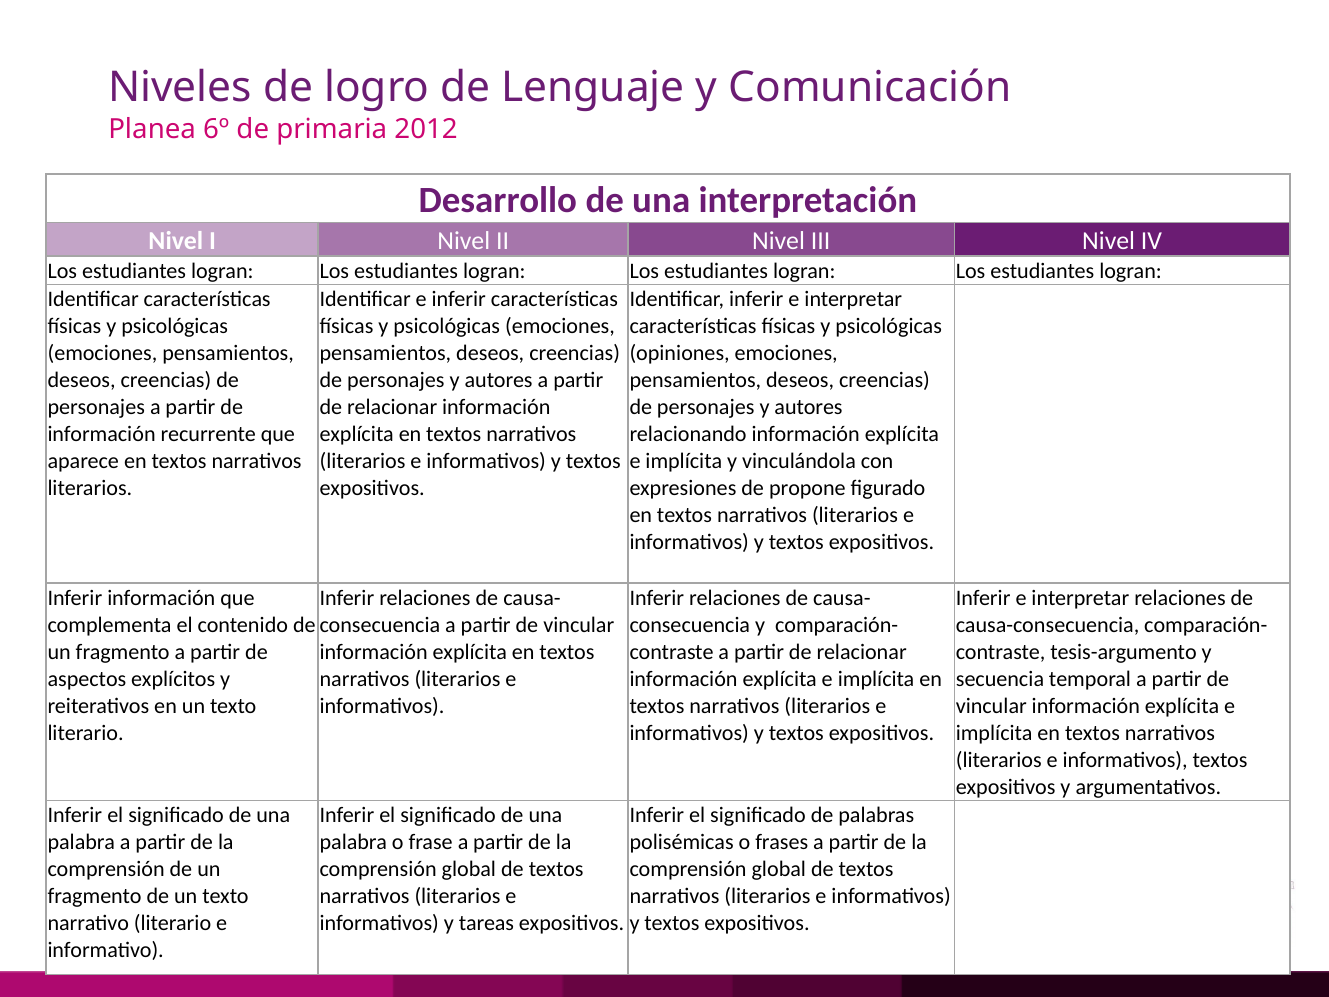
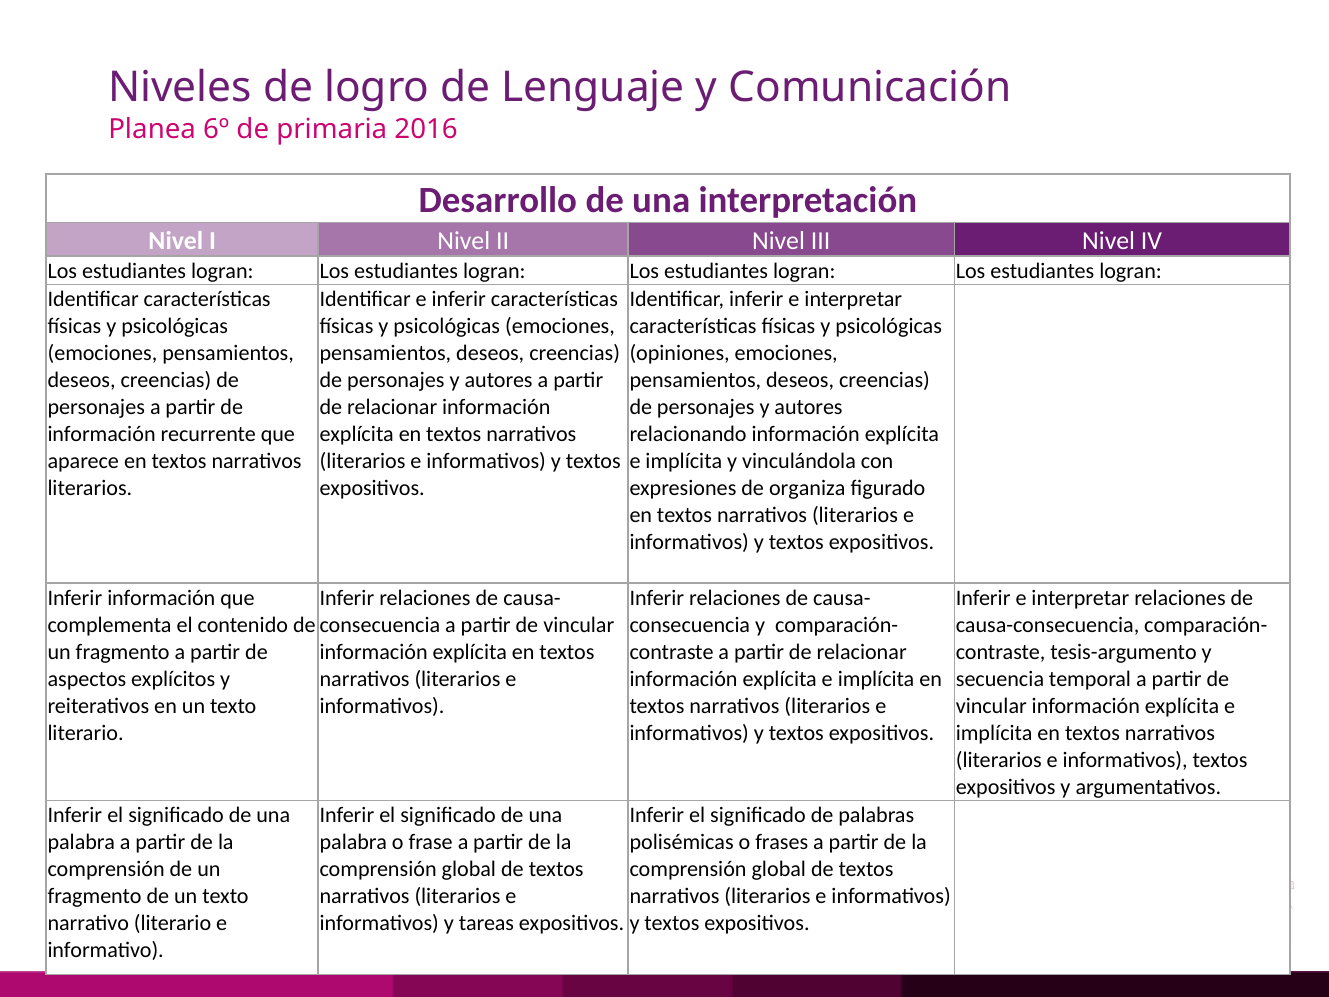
2012: 2012 -> 2016
propone: propone -> organiza
